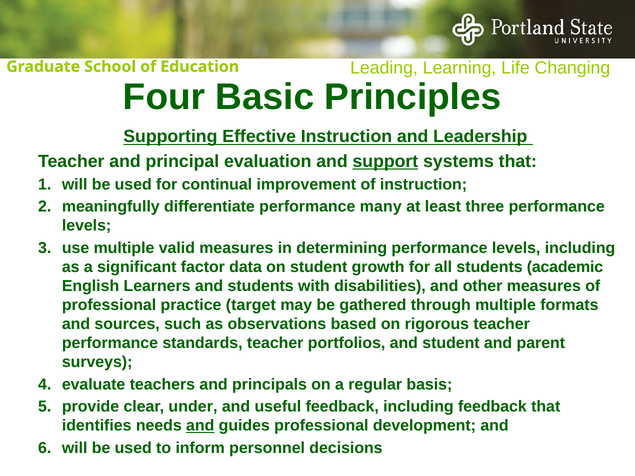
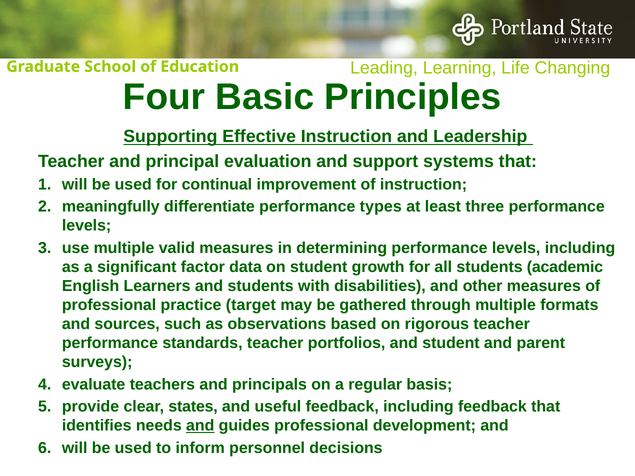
support underline: present -> none
many: many -> types
under: under -> states
